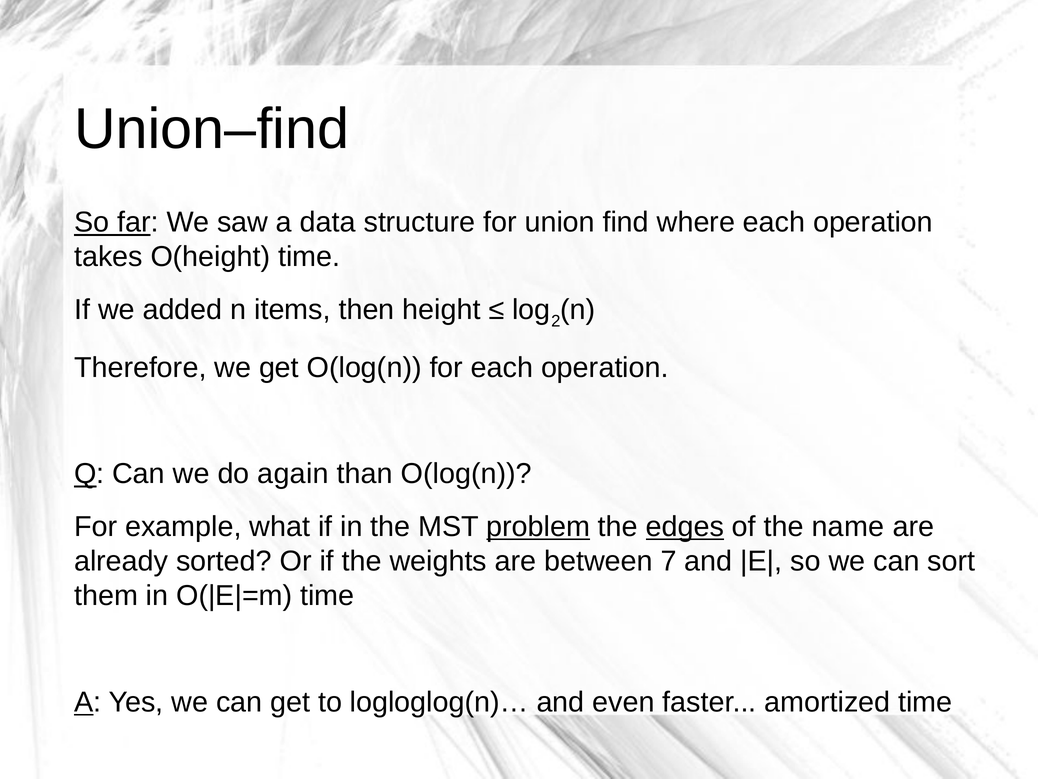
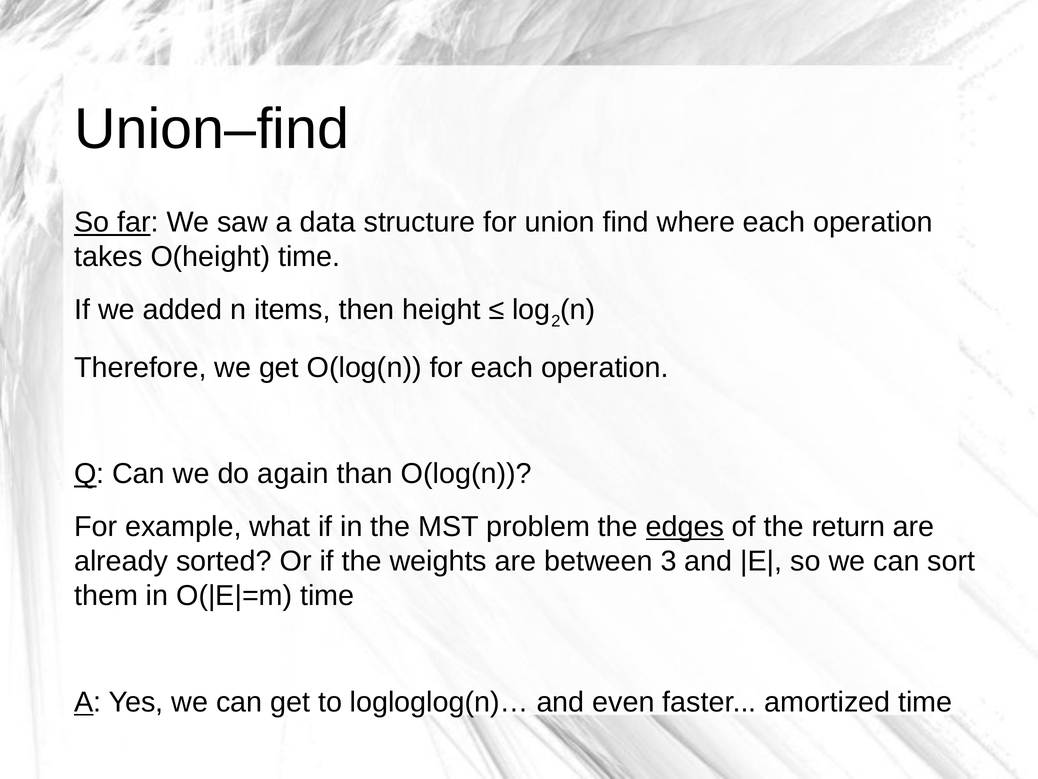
problem underline: present -> none
name: name -> return
7: 7 -> 3
